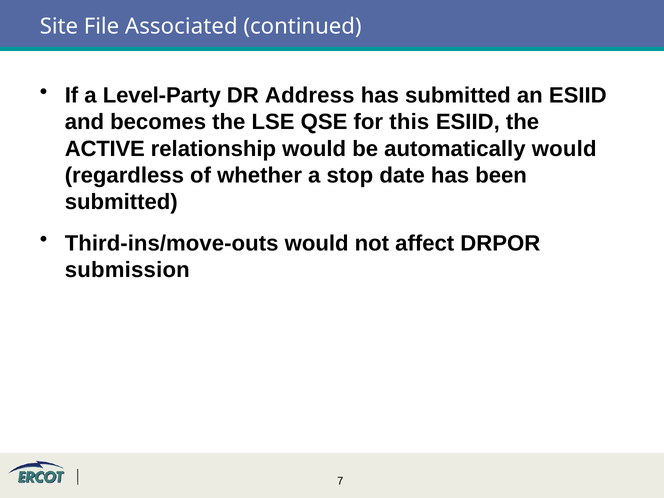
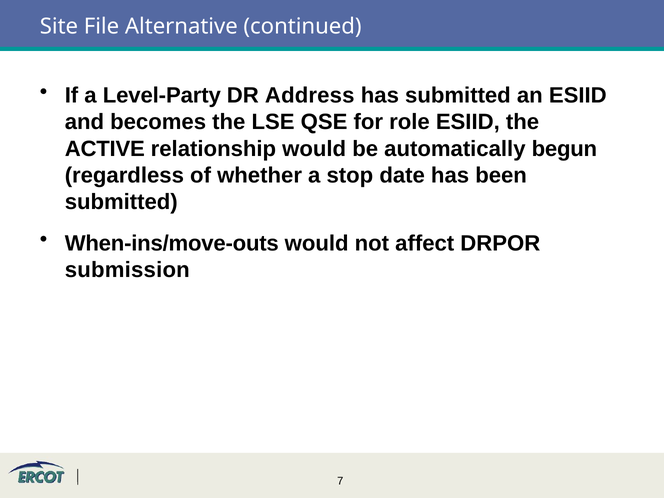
Associated: Associated -> Alternative
this: this -> role
automatically would: would -> begun
Third-ins/move-outs: Third-ins/move-outs -> When-ins/move-outs
